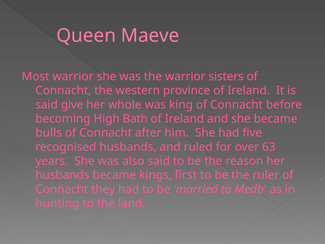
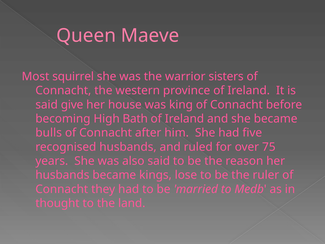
Most warrior: warrior -> squirrel
whole: whole -> house
63: 63 -> 75
first: first -> lose
hunting: hunting -> thought
